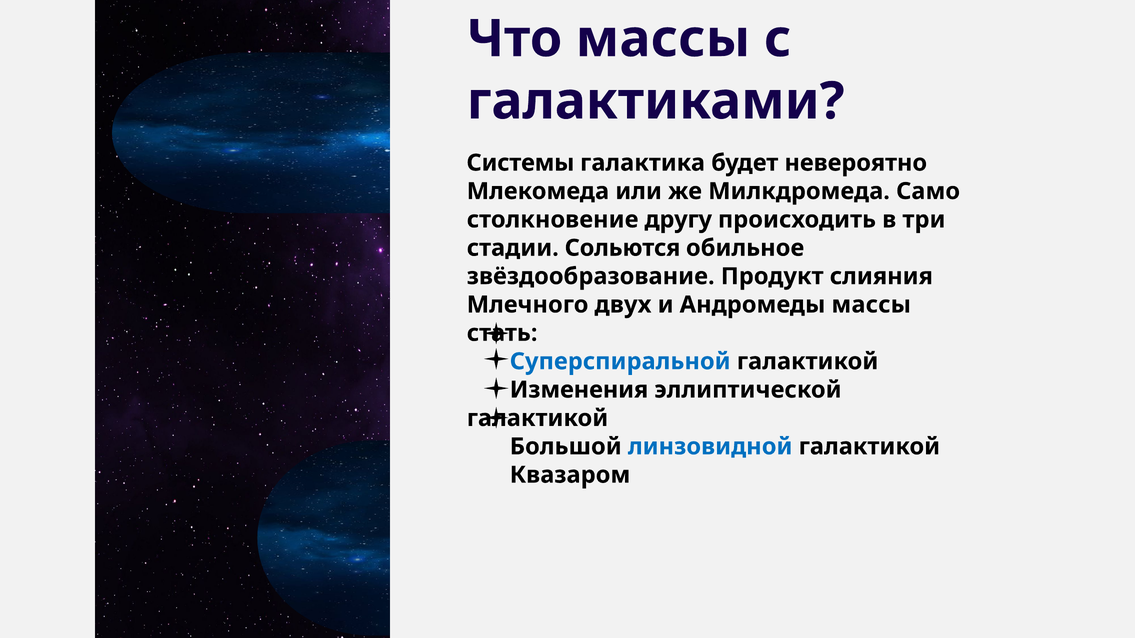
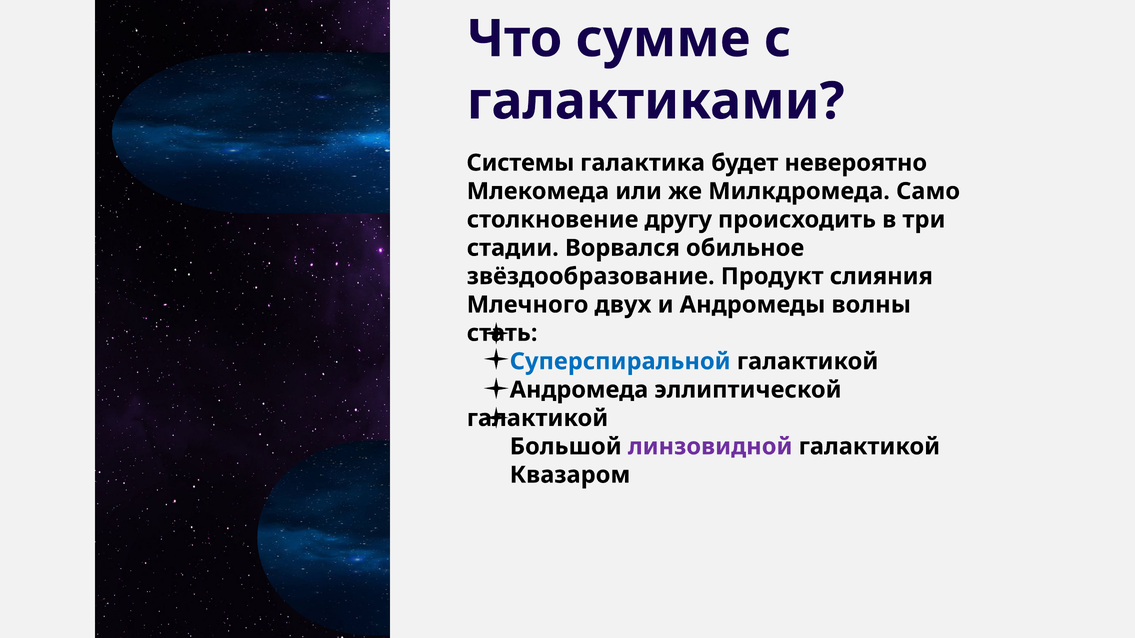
Что массы: массы -> сумме
Сольются: Сольются -> Ворвался
Андромеды массы: массы -> волны
Изменения: Изменения -> Андромеда
линзовидной colour: blue -> purple
